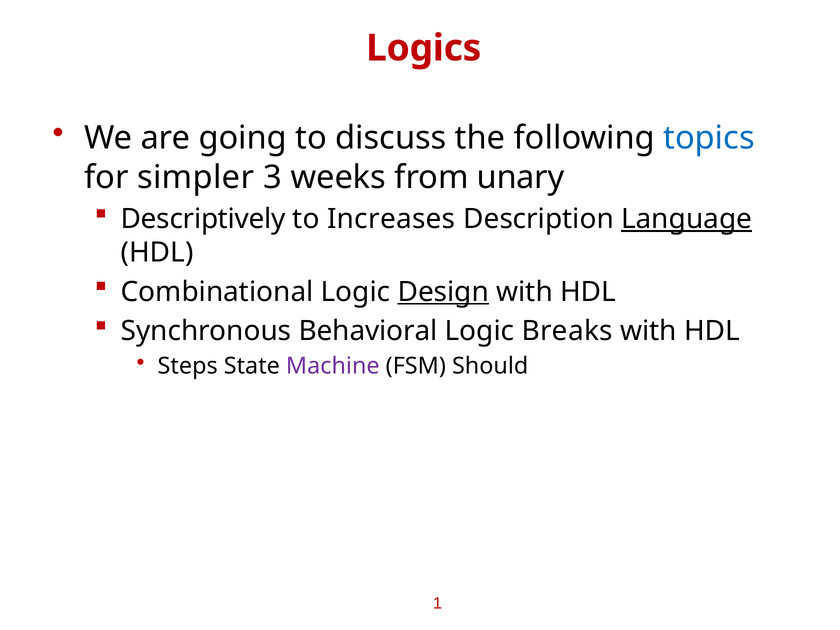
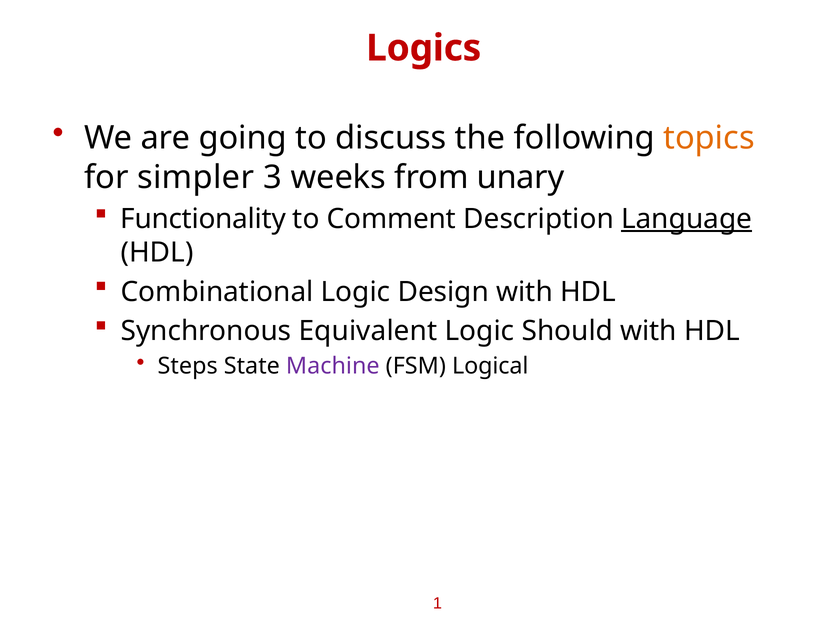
topics colour: blue -> orange
Descriptively: Descriptively -> Functionality
Increases: Increases -> Comment
Design underline: present -> none
Behavioral: Behavioral -> Equivalent
Breaks: Breaks -> Should
Should: Should -> Logical
